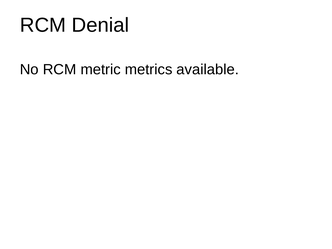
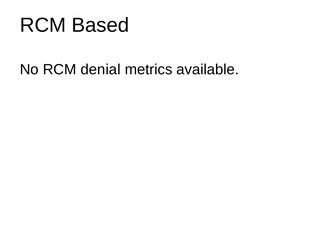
Denial: Denial -> Based
metric: metric -> denial
